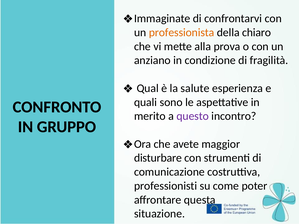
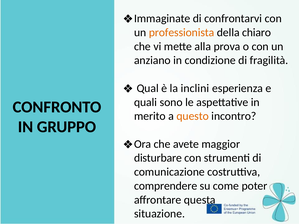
salute: salute -> inclini
questo colour: purple -> orange
professionisti: professionisti -> comprendere
